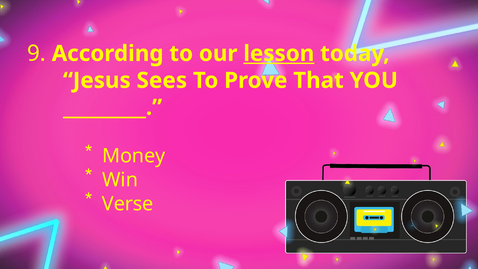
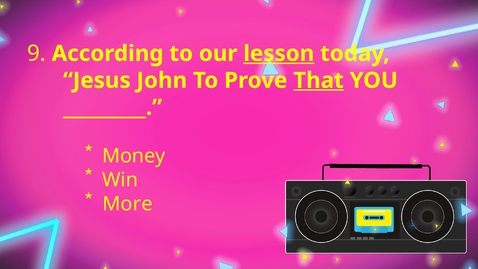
Sees: Sees -> John
That underline: none -> present
Verse: Verse -> More
